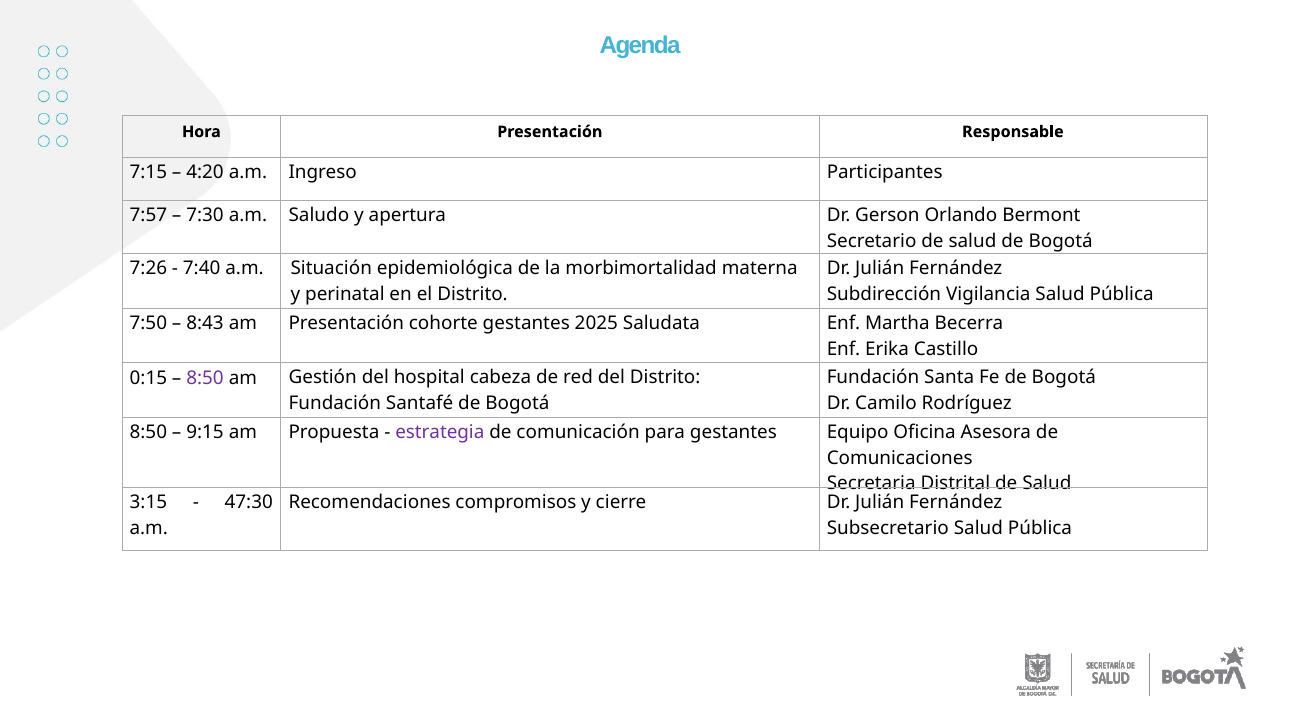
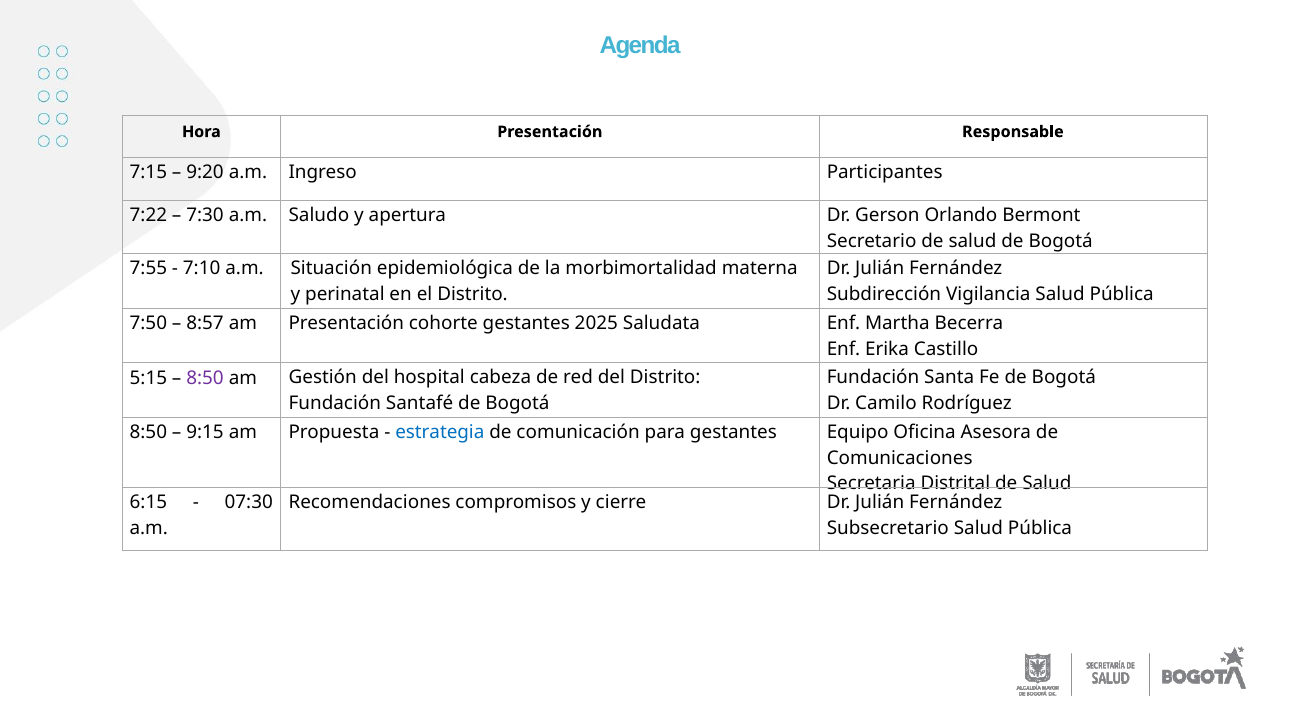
4:20: 4:20 -> 9:20
7:57: 7:57 -> 7:22
7:26: 7:26 -> 7:55
7:40: 7:40 -> 7:10
8:43: 8:43 -> 8:57
0:15: 0:15 -> 5:15
estrategia colour: purple -> blue
3:15: 3:15 -> 6:15
47:30: 47:30 -> 07:30
